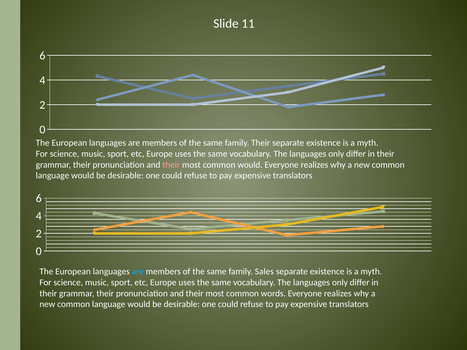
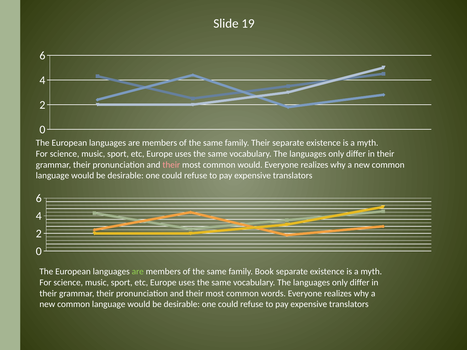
11: 11 -> 19
are at (138, 272) colour: light blue -> light green
Sales: Sales -> Book
